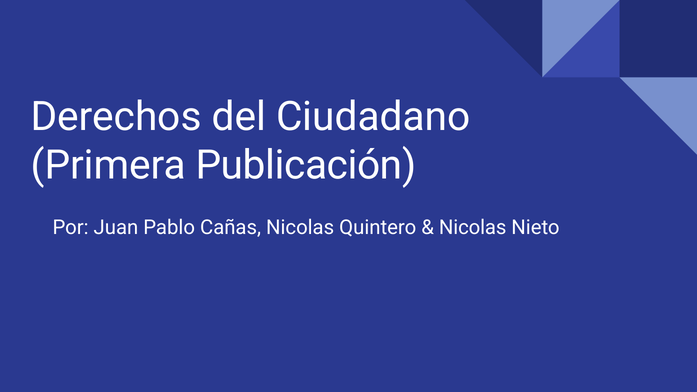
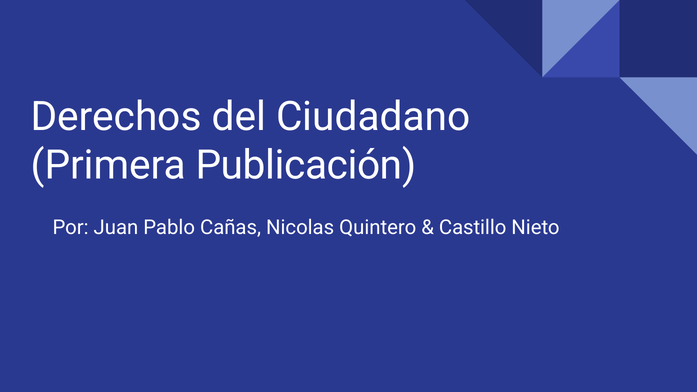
Nicolas at (473, 228): Nicolas -> Castillo
